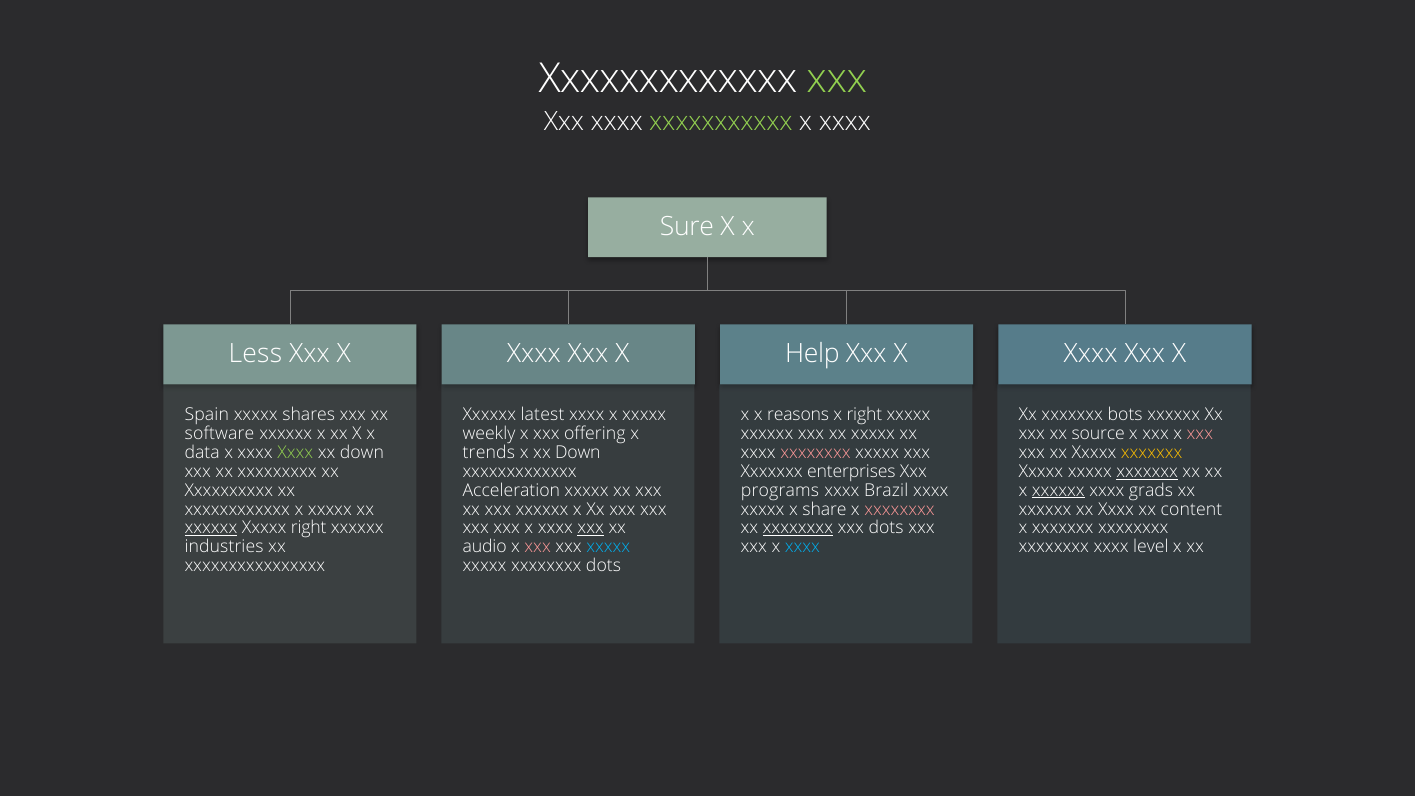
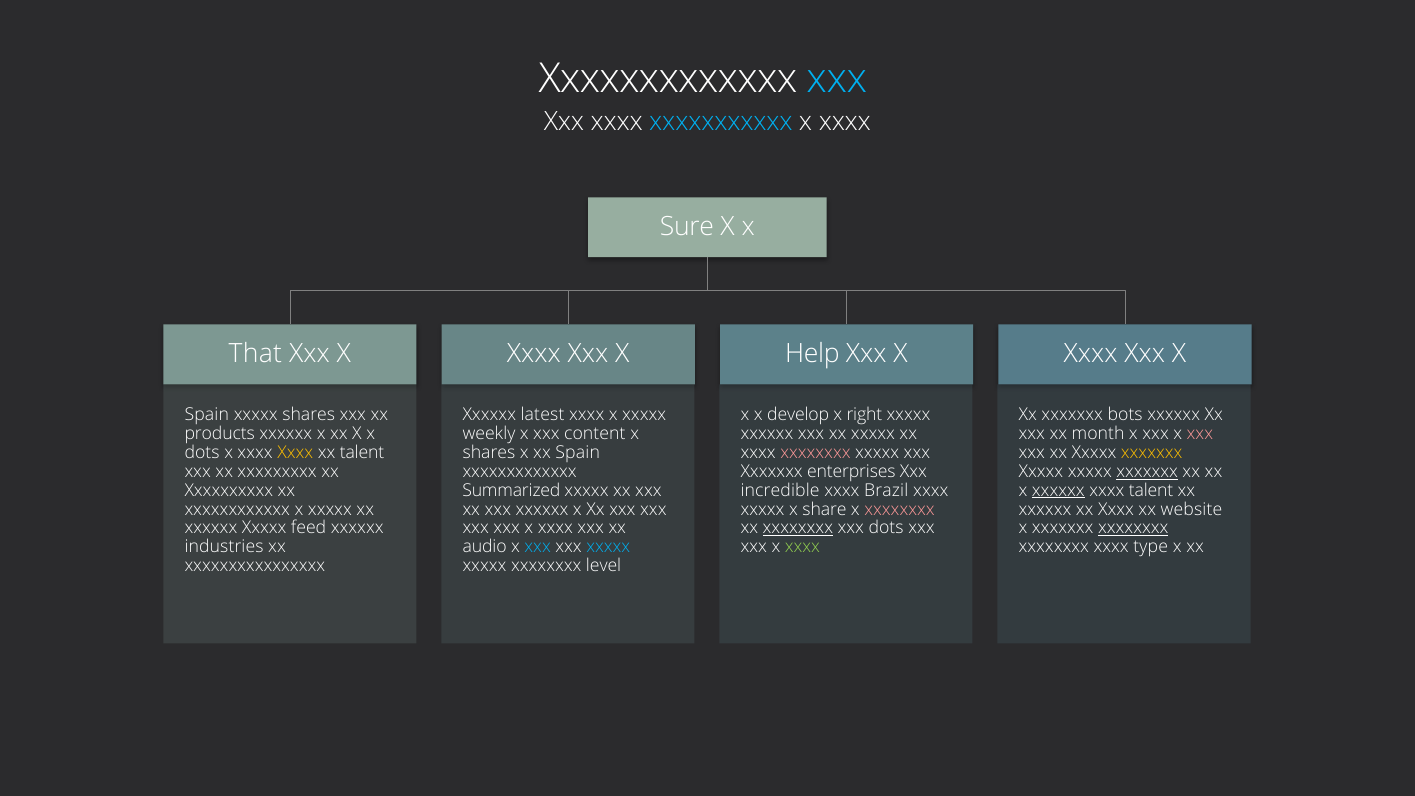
xxx at (837, 79) colour: light green -> light blue
xxxxxxxxxxx colour: light green -> light blue
Less: Less -> That
reasons: reasons -> develop
software: software -> products
offering: offering -> content
source: source -> month
data at (202, 453): data -> dots
Xxxx at (295, 453) colour: light green -> yellow
down at (362, 453): down -> talent
trends at (489, 453): trends -> shares
x xx Down: Down -> Spain
Acceleration: Acceleration -> Summarized
programs: programs -> incredible
xxxx grads: grads -> talent
content: content -> website
xxxxxx at (211, 528) underline: present -> none
Xxxxx right: right -> feed
xxx at (591, 528) underline: present -> none
xxxxxxxx at (1133, 528) underline: none -> present
xxx at (538, 547) colour: pink -> light blue
xxxx at (802, 547) colour: light blue -> light green
level: level -> type
xxxxxxxx dots: dots -> level
